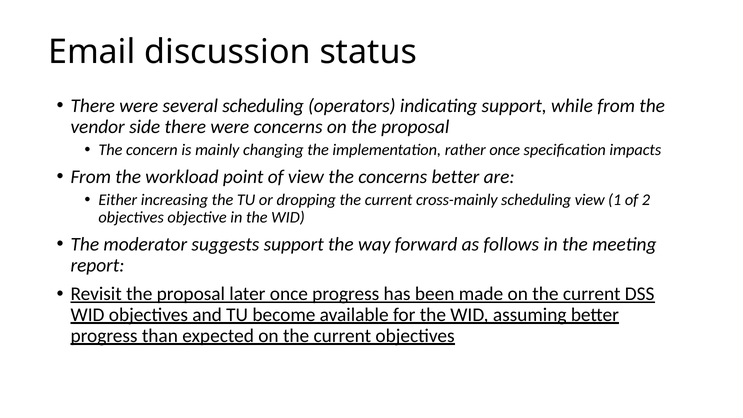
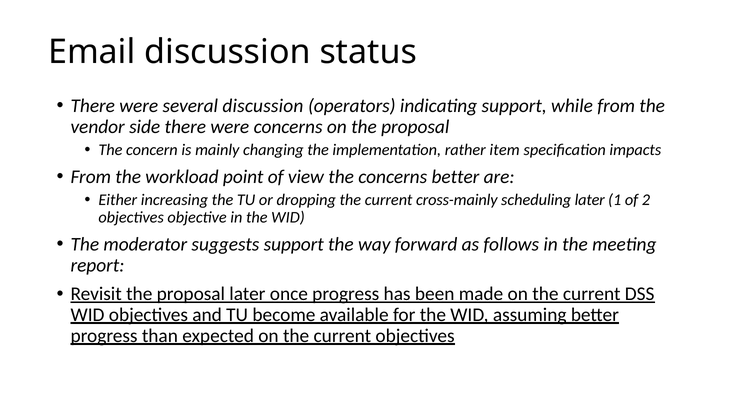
several scheduling: scheduling -> discussion
rather once: once -> item
scheduling view: view -> later
